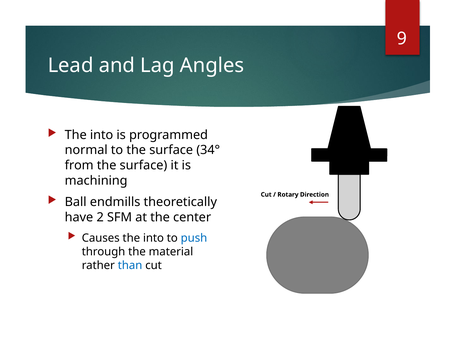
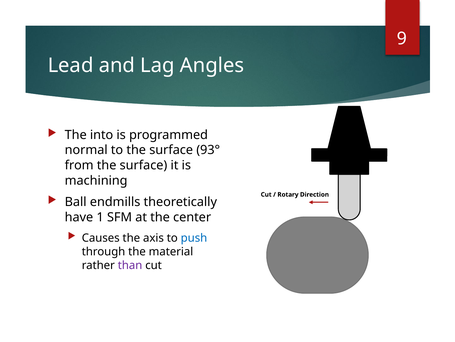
34°: 34° -> 93°
2: 2 -> 1
Causes the into: into -> axis
than colour: blue -> purple
